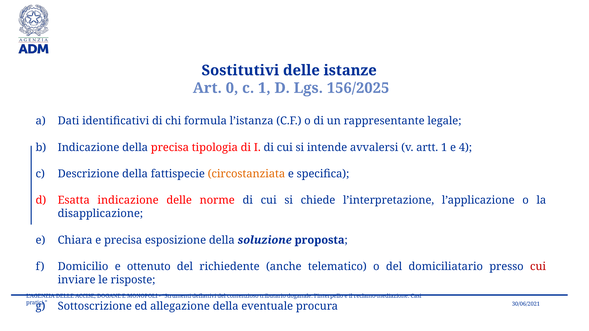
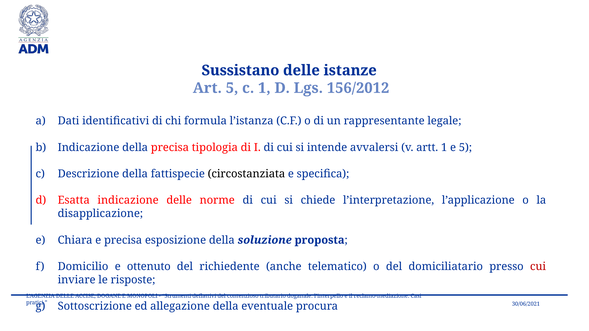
Sostitutivi: Sostitutivi -> Sussistano
Art 0: 0 -> 5
156/2025: 156/2025 -> 156/2012
e 4: 4 -> 5
circostanziata colour: orange -> black
